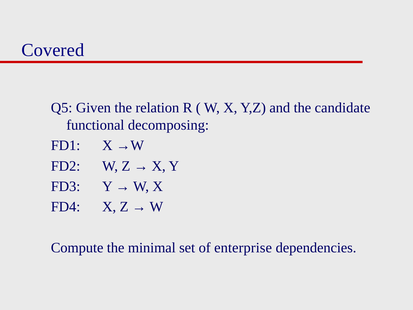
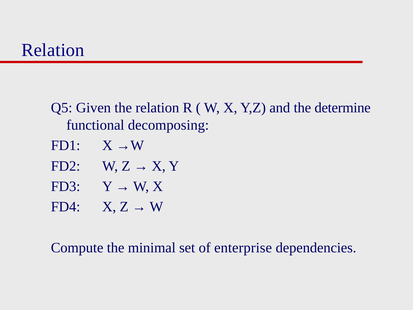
Covered at (53, 50): Covered -> Relation
candidate: candidate -> determine
